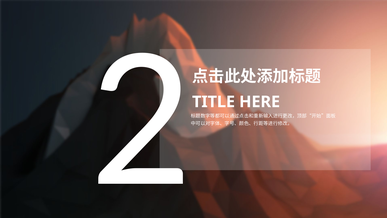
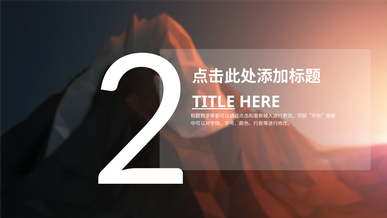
TITLE underline: none -> present
